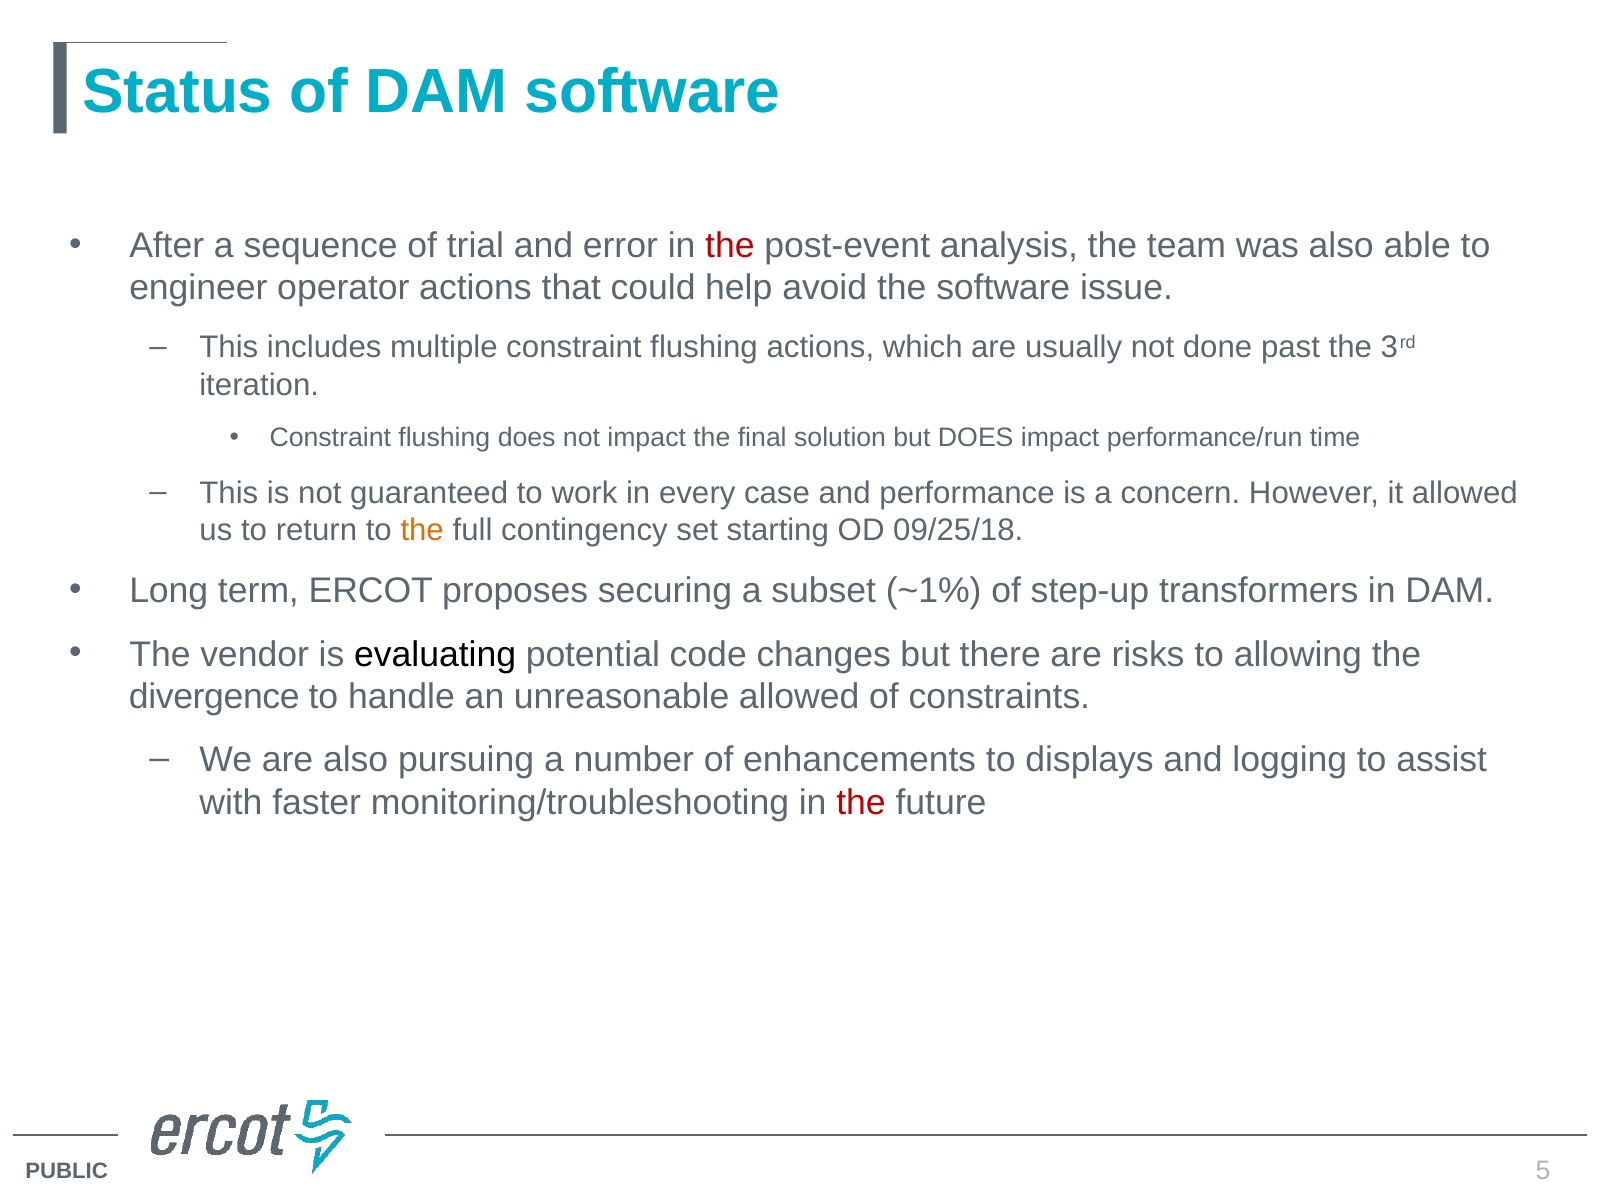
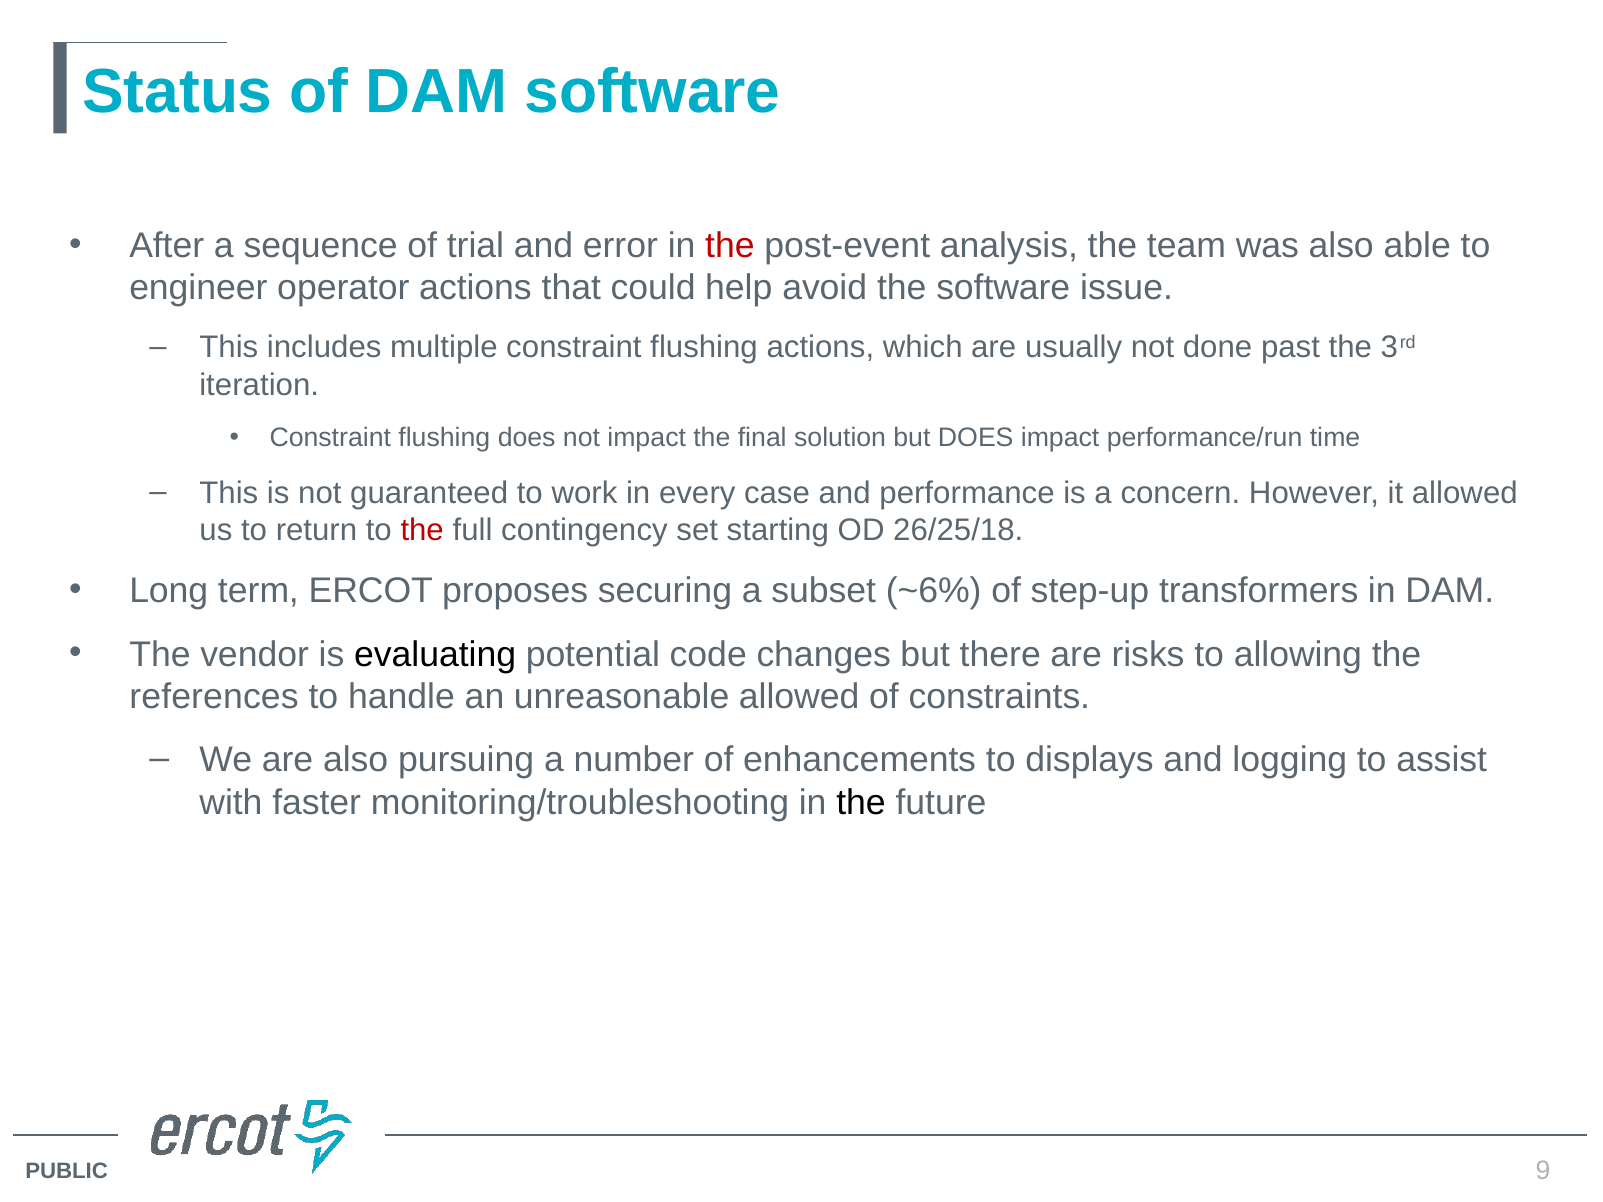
the at (422, 530) colour: orange -> red
09/25/18: 09/25/18 -> 26/25/18
~1%: ~1% -> ~6%
divergence: divergence -> references
the at (861, 803) colour: red -> black
5: 5 -> 9
